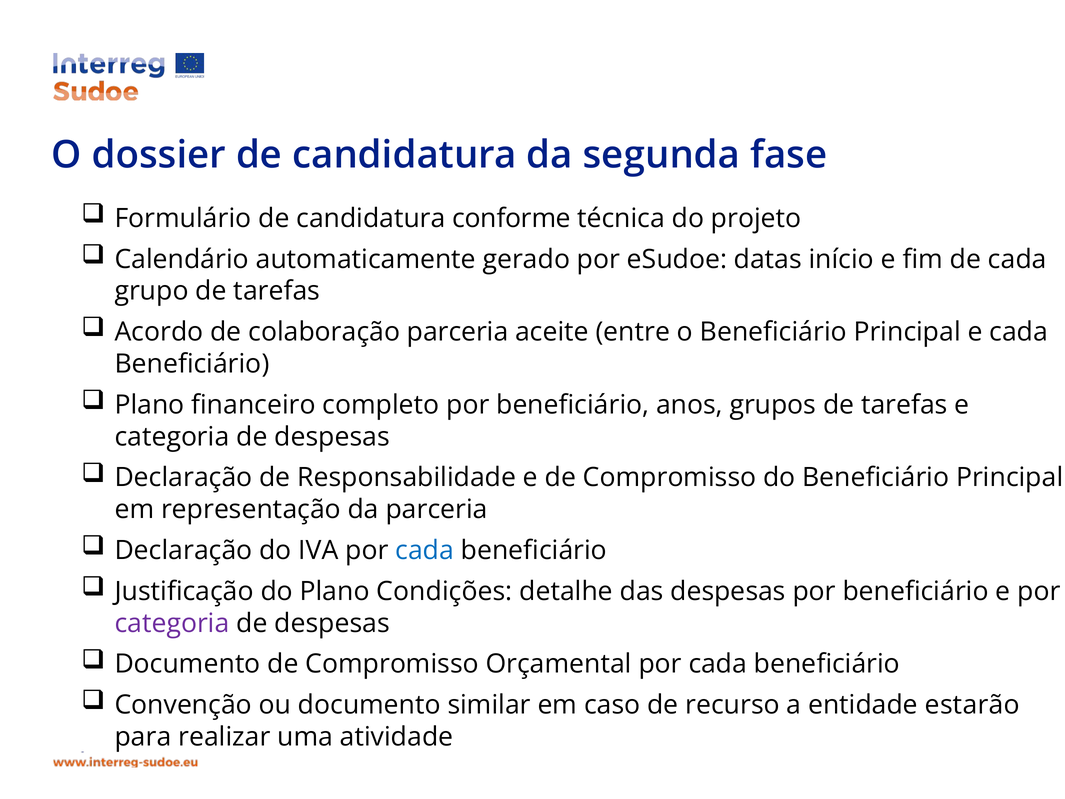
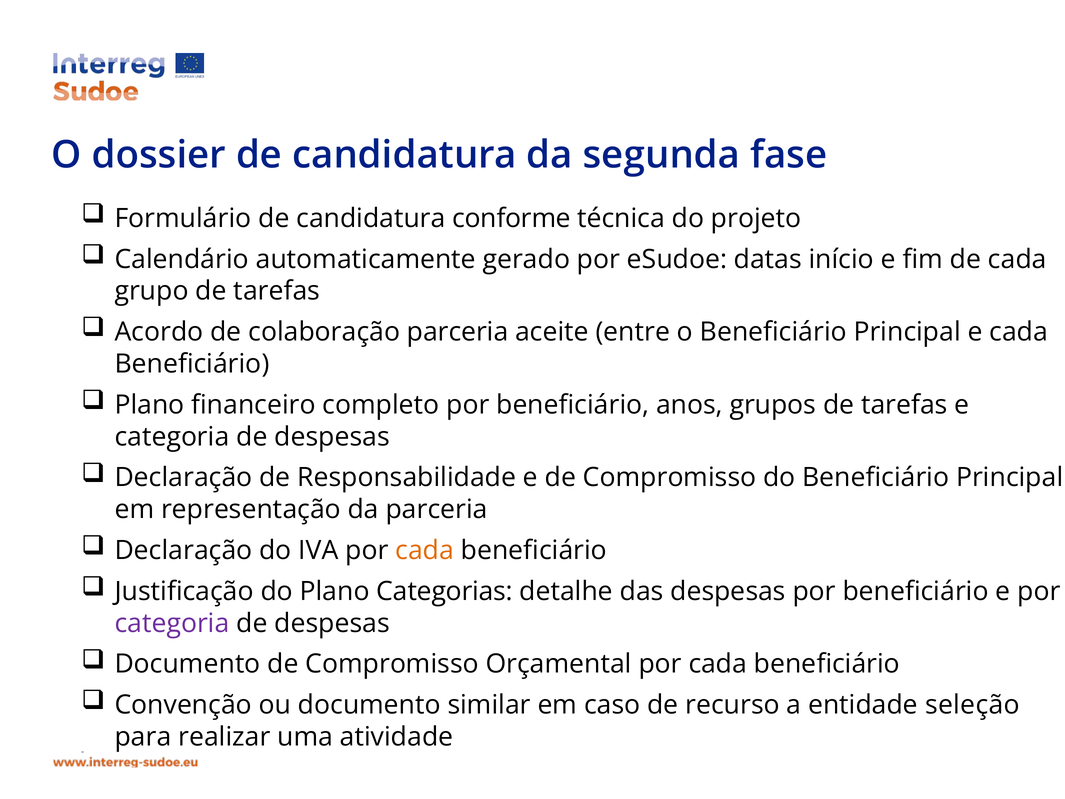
cada at (425, 550) colour: blue -> orange
Condições: Condições -> Categorias
estarão: estarão -> seleção
